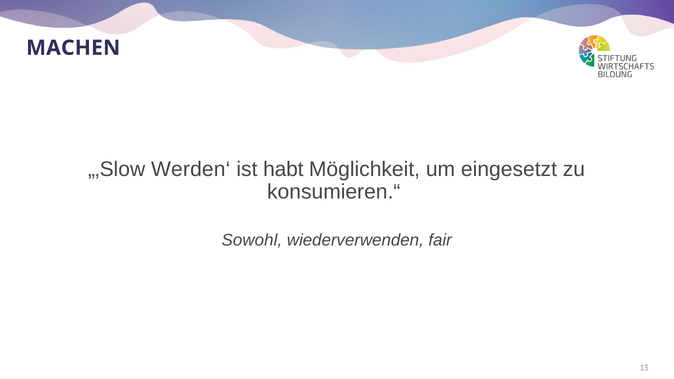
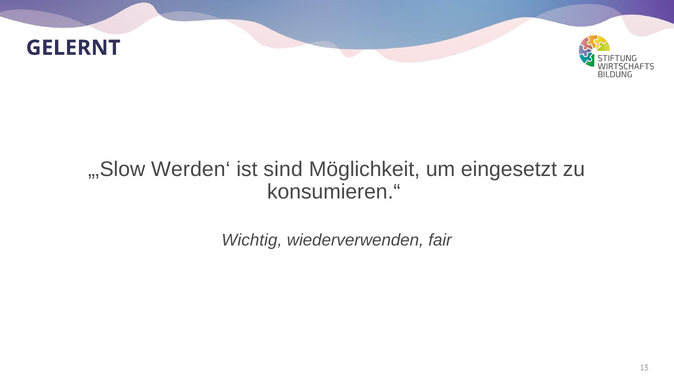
MACHEN: MACHEN -> GELERNT
habt: habt -> sind
Sowohl: Sowohl -> Wichtig
